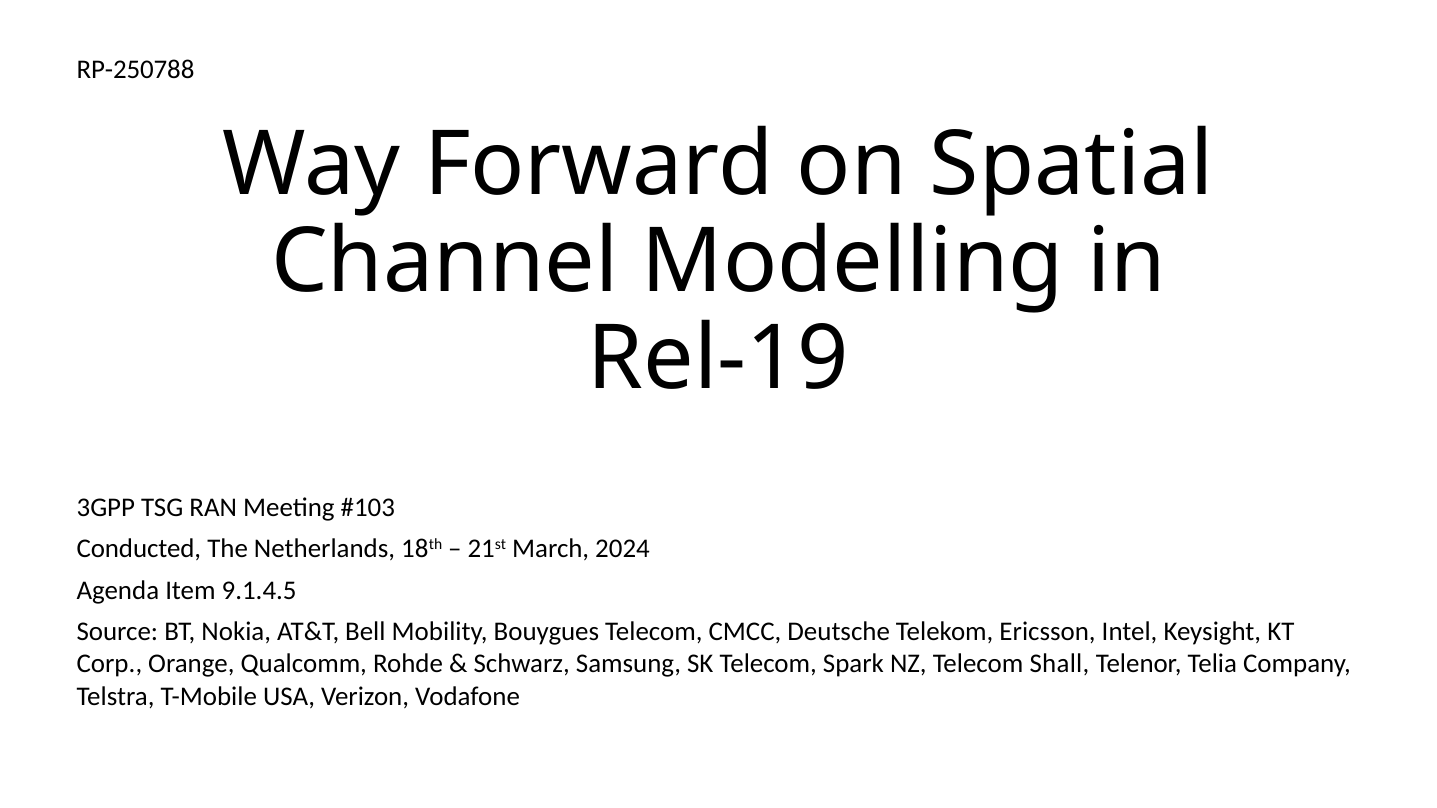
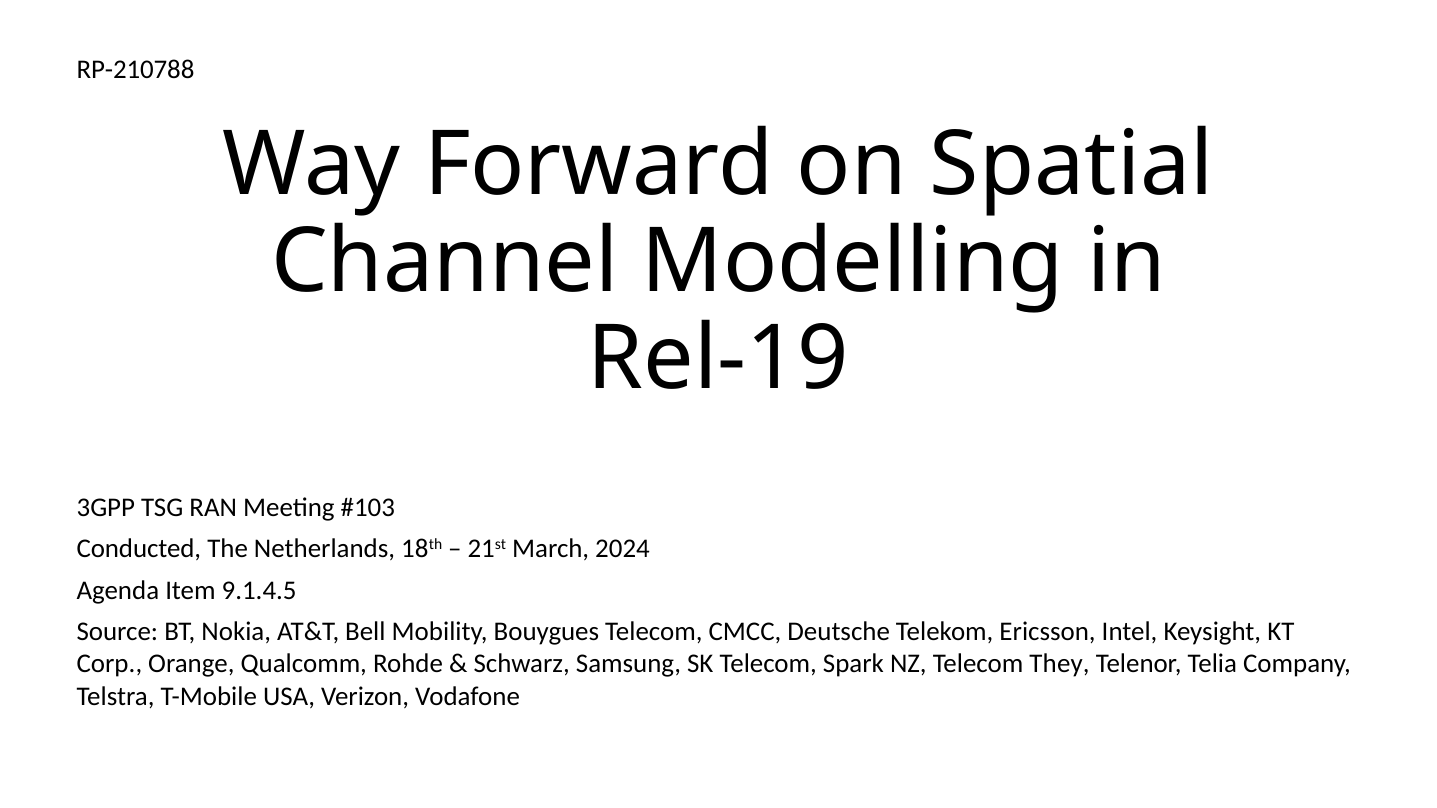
RP-250788: RP-250788 -> RP-210788
Shall: Shall -> They
